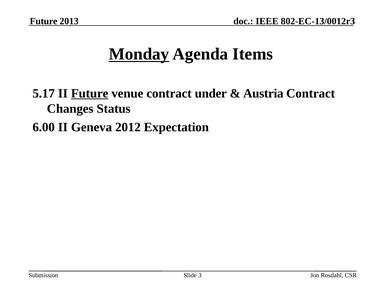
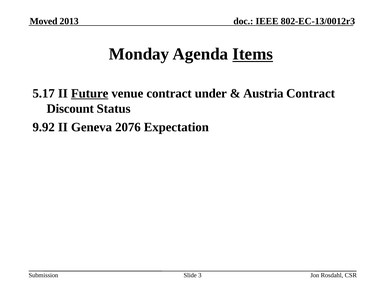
Future at (44, 21): Future -> Moved
Monday underline: present -> none
Items underline: none -> present
Changes: Changes -> Discount
6.00: 6.00 -> 9.92
2012: 2012 -> 2076
